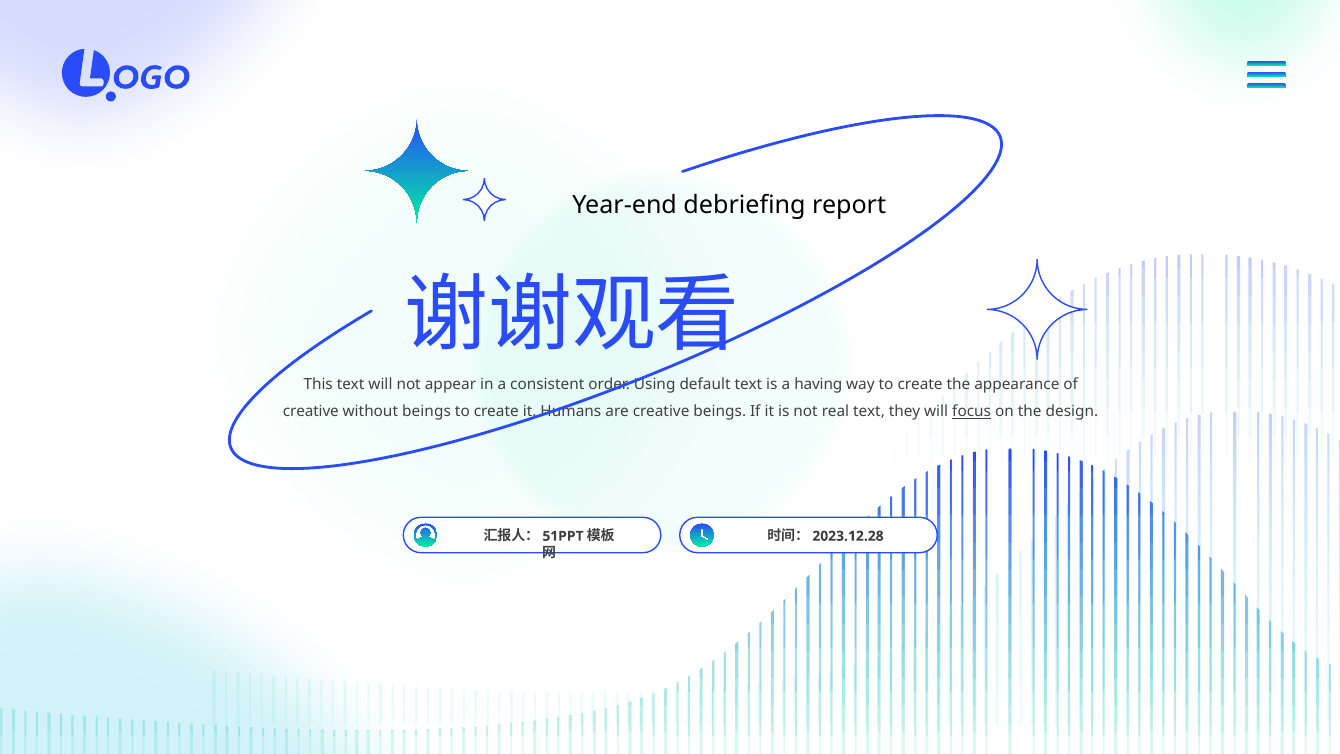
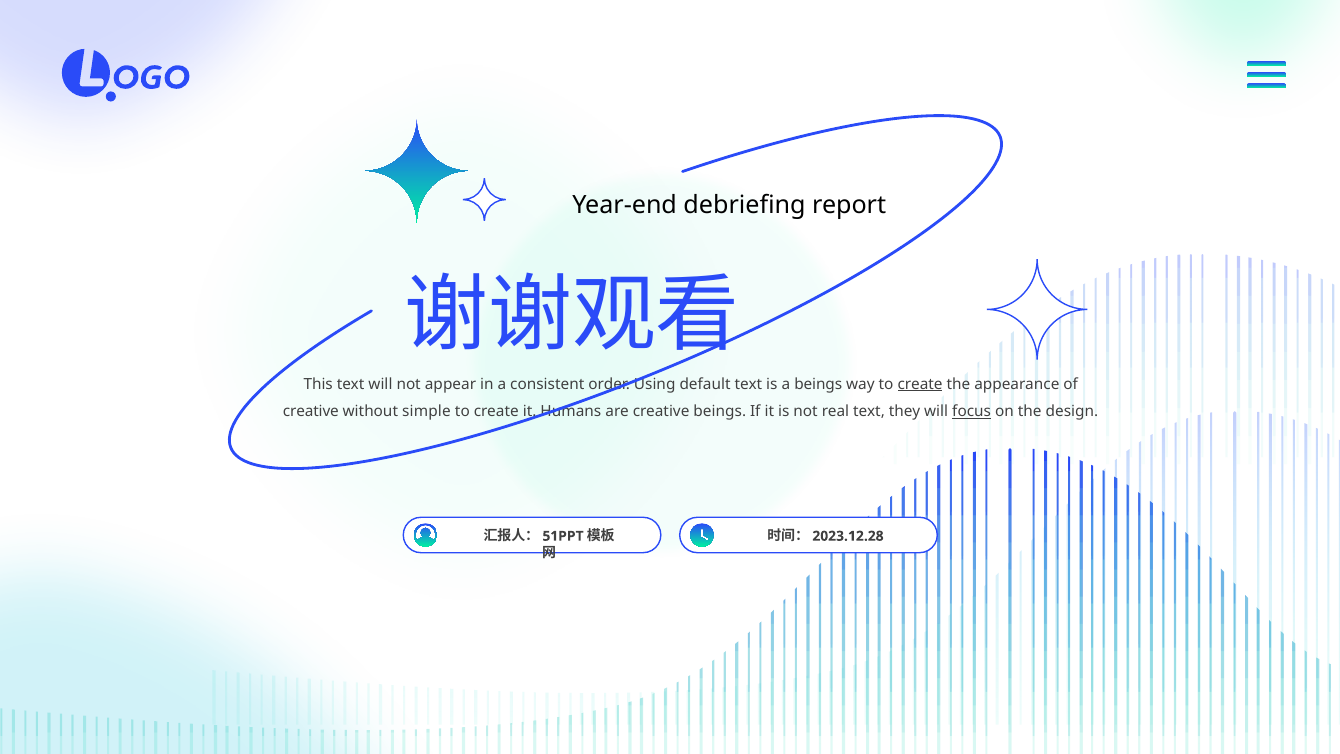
a having: having -> beings
create at (920, 384) underline: none -> present
without beings: beings -> simple
